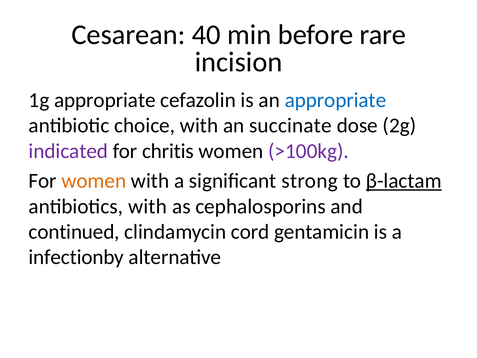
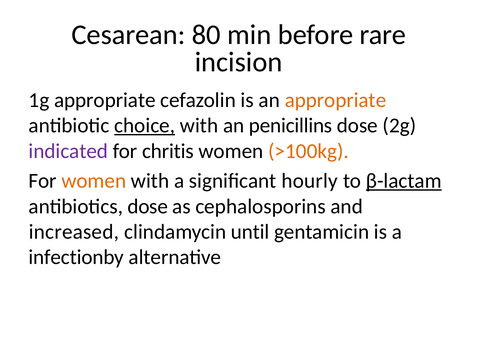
40: 40 -> 80
appropriate at (335, 100) colour: blue -> orange
choice underline: none -> present
succinate: succinate -> penicillins
>100kg colour: purple -> orange
strong: strong -> hourly
antibiotics with: with -> dose
continued: continued -> increased
cord: cord -> until
